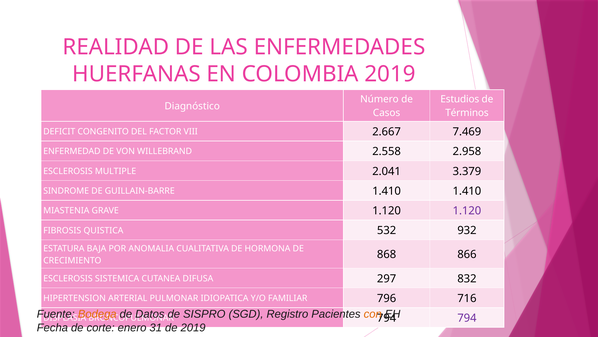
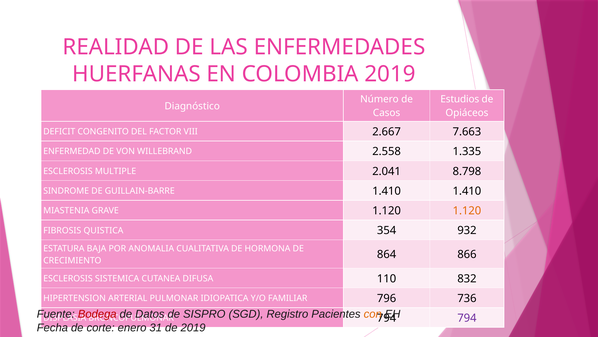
Términos: Términos -> Opiáceos
7.469: 7.469 -> 7.663
2.958: 2.958 -> 1.335
3.379: 3.379 -> 8.798
1.120 at (467, 210) colour: purple -> orange
532: 532 -> 354
868: 868 -> 864
297: 297 -> 110
716: 716 -> 736
Bodega colour: orange -> red
